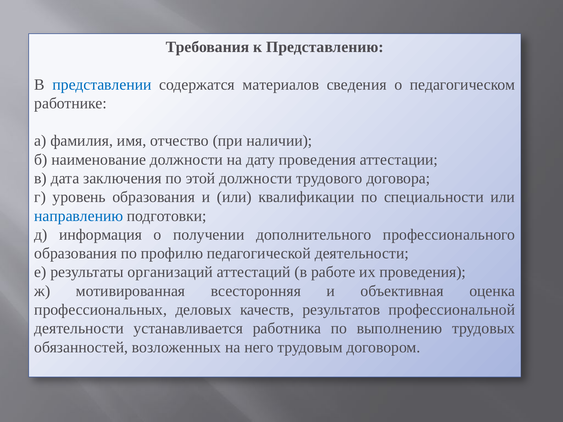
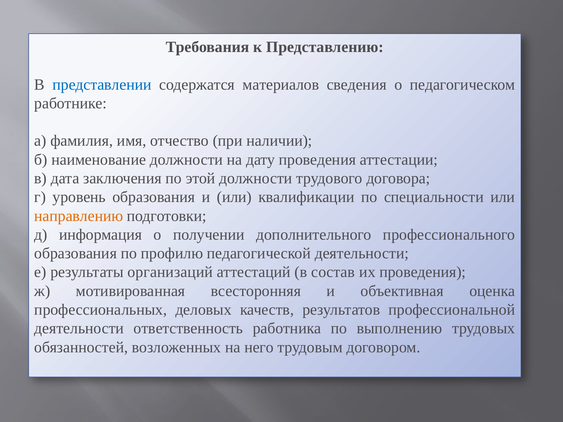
направлению colour: blue -> orange
работе: работе -> состав
устанавливается: устанавливается -> ответственность
